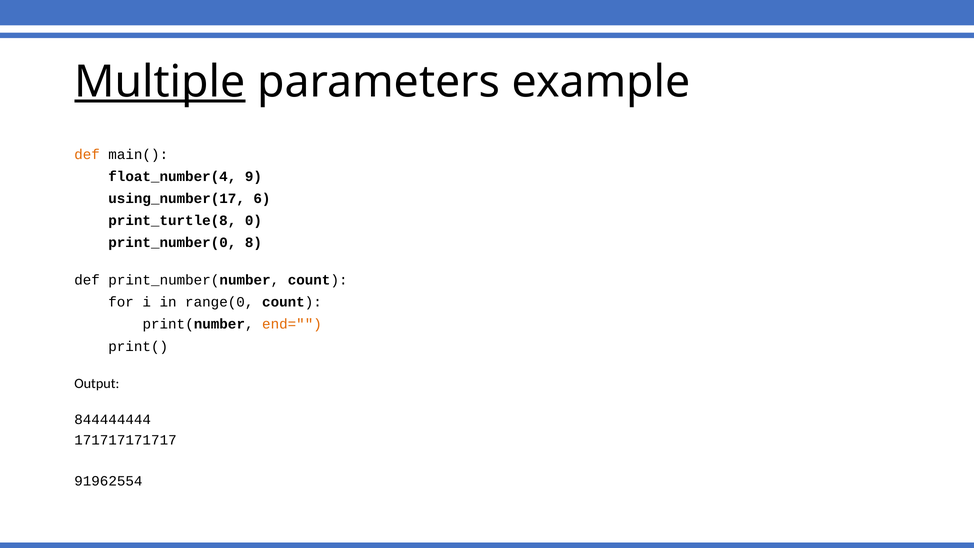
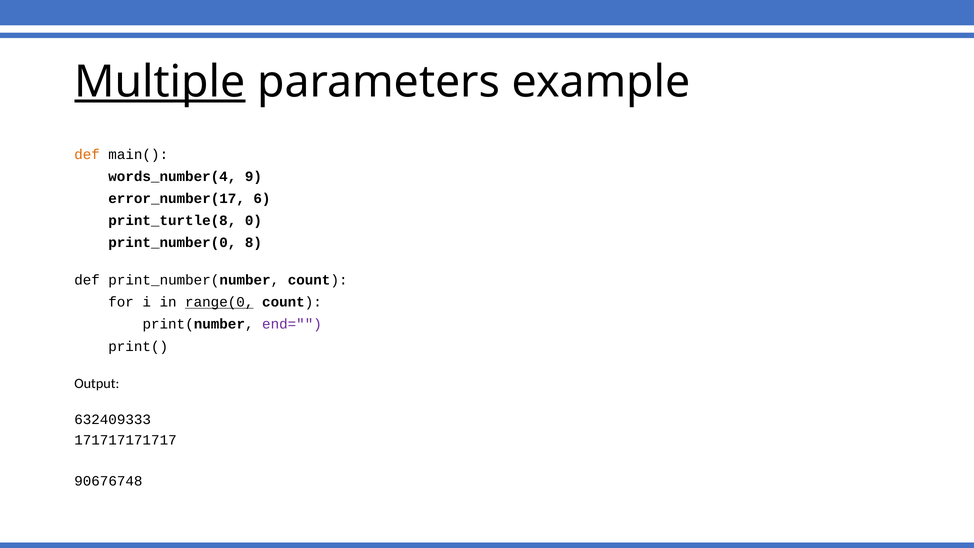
float_number(4: float_number(4 -> words_number(4
using_number(17: using_number(17 -> error_number(17
range(0 underline: none -> present
end= colour: orange -> purple
844444444: 844444444 -> 632409333
91962554: 91962554 -> 90676748
